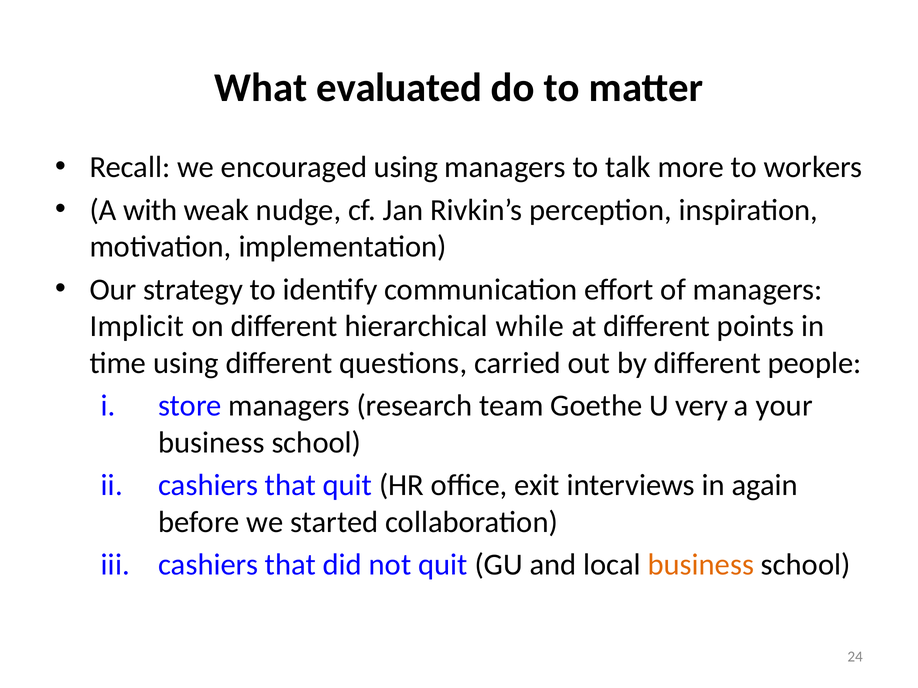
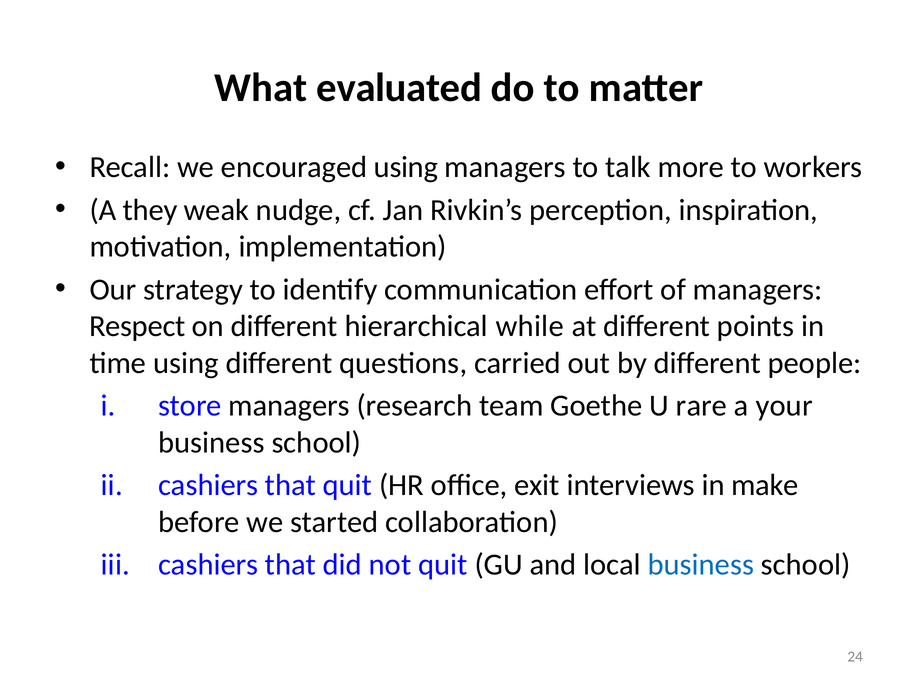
with: with -> they
Implicit: Implicit -> Respect
very: very -> rare
again: again -> make
business at (701, 565) colour: orange -> blue
